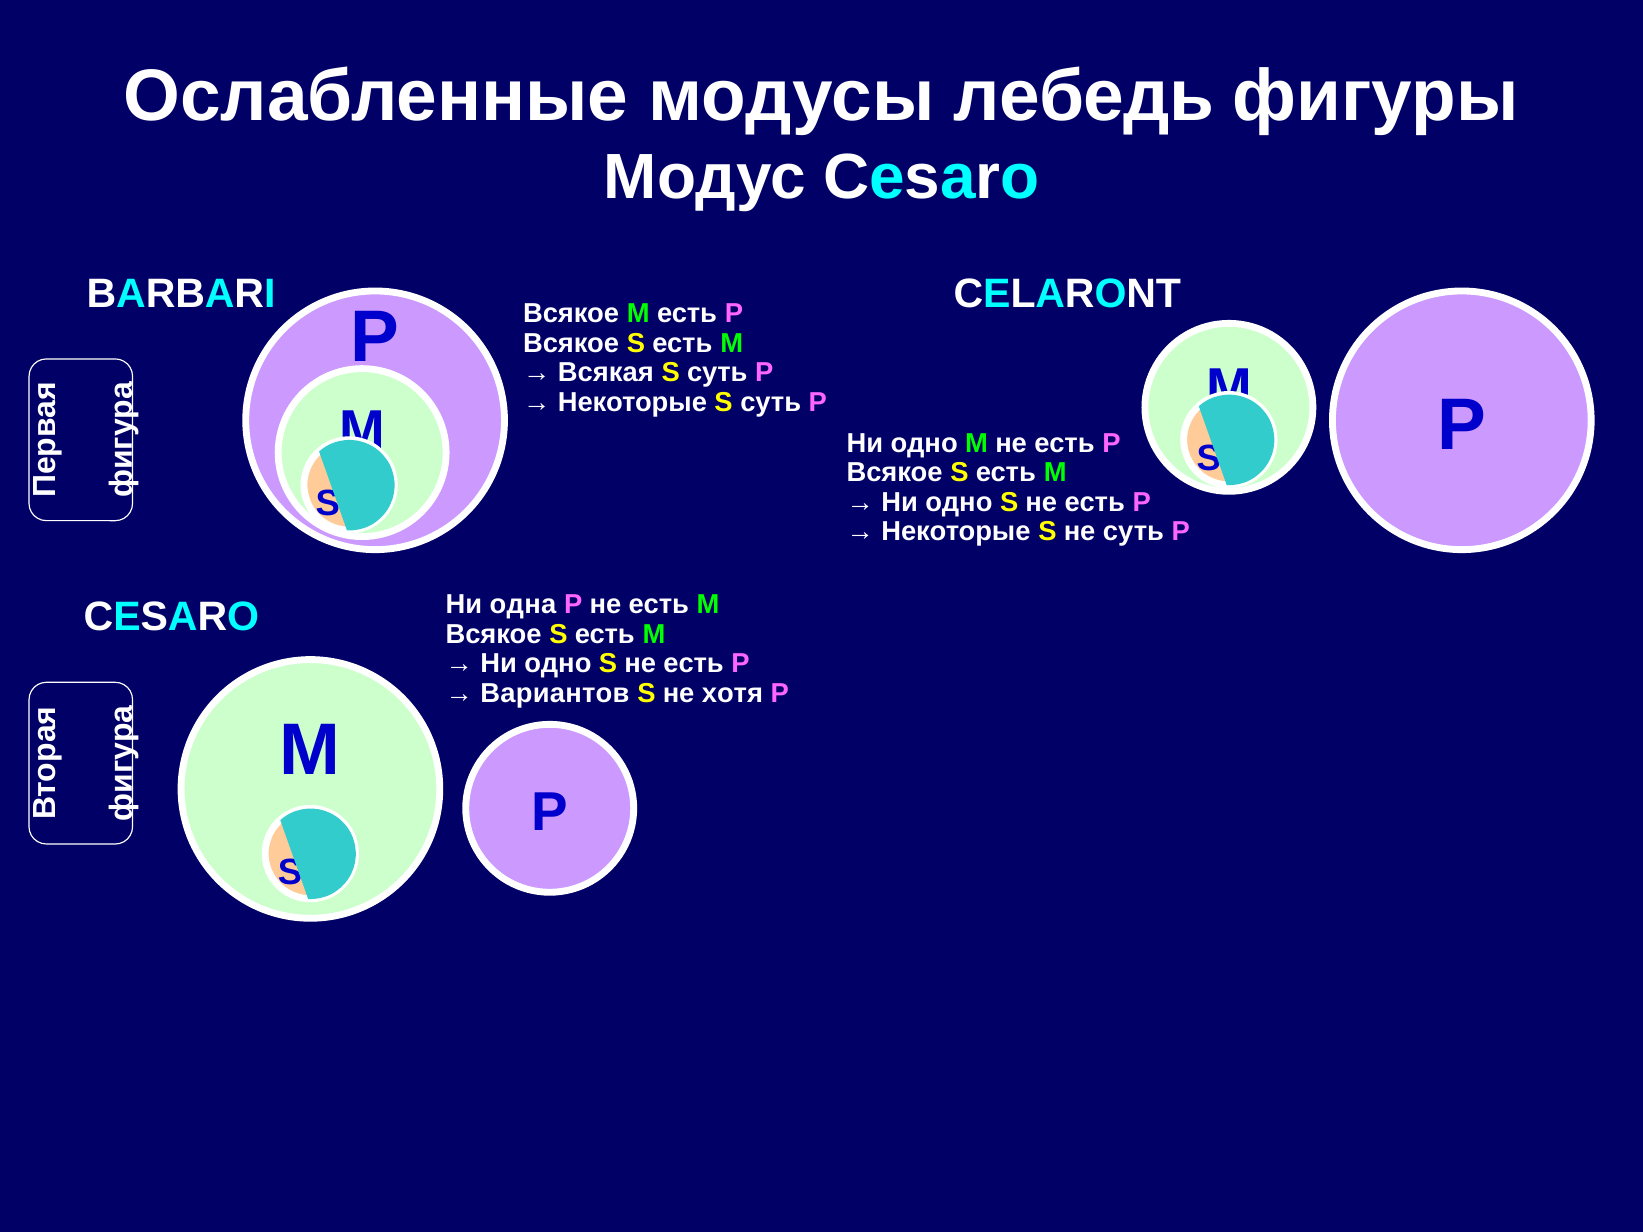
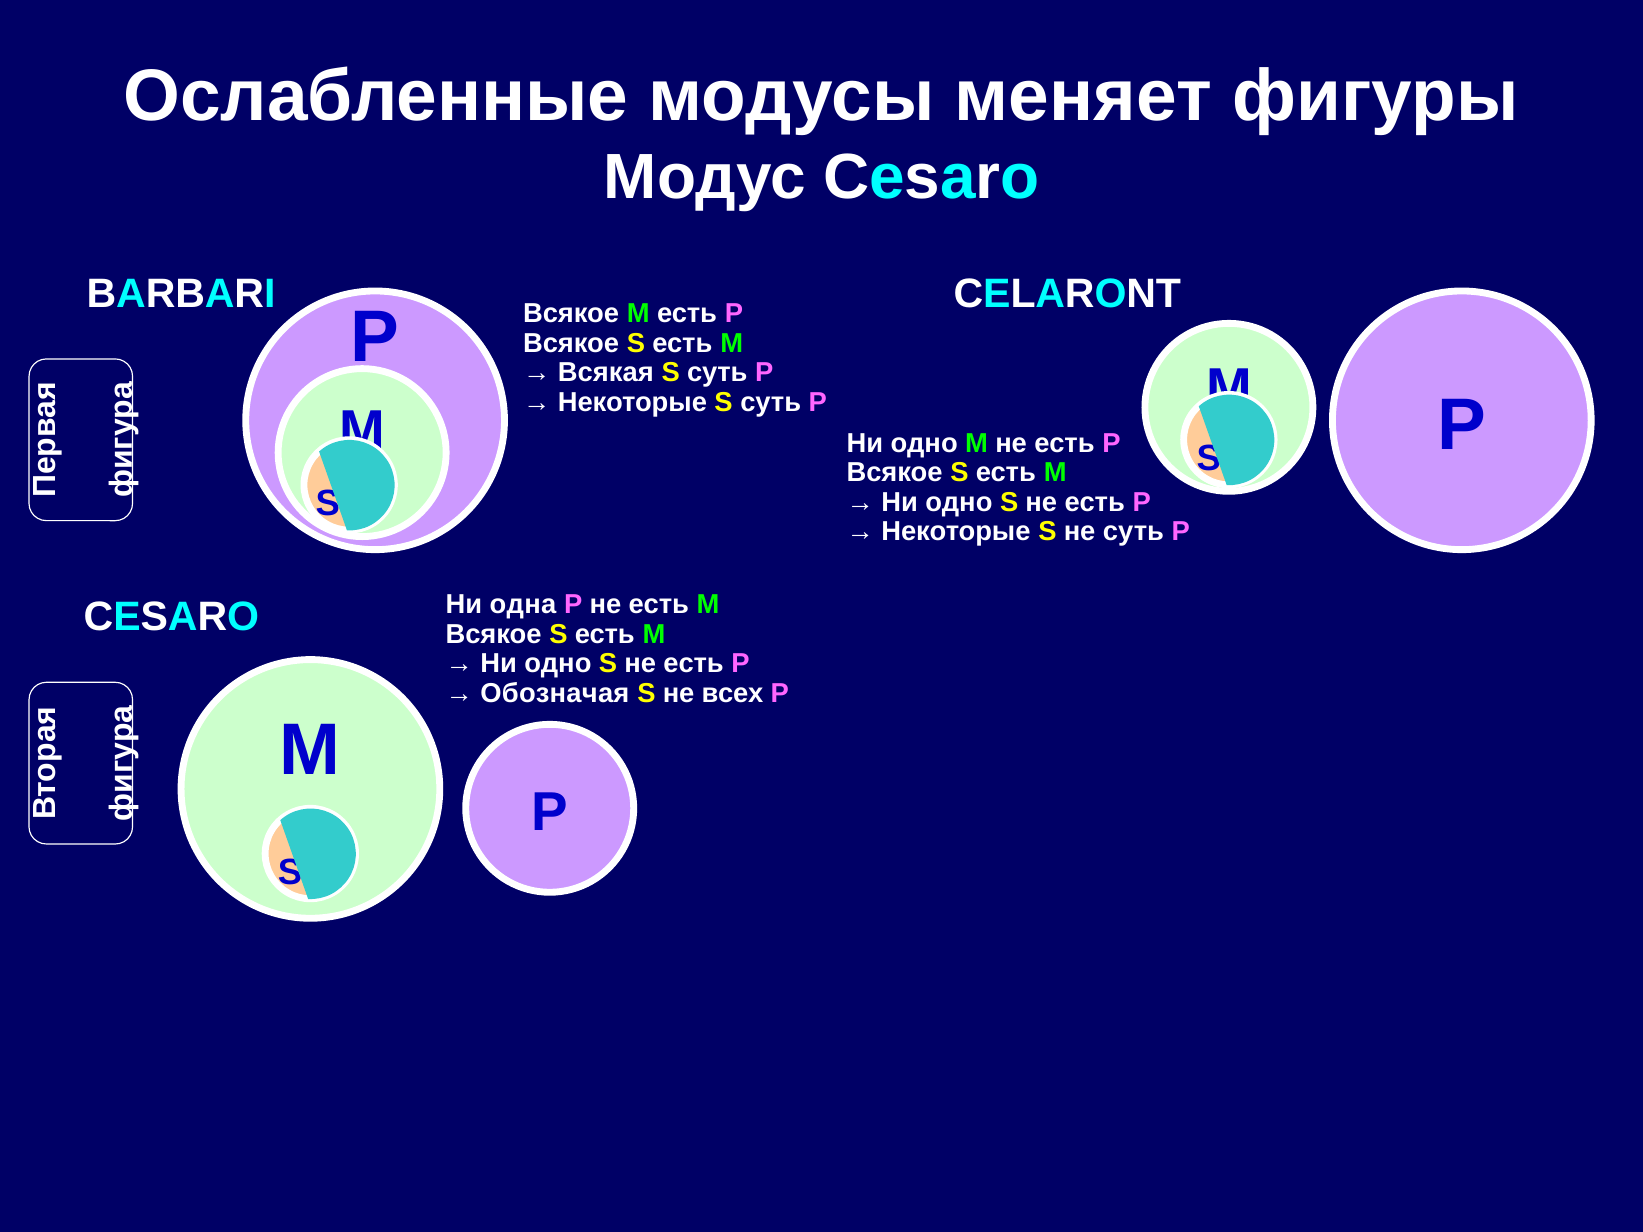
лебедь: лебедь -> меняет
Вариантов: Вариантов -> Обозначая
хотя: хотя -> всех
